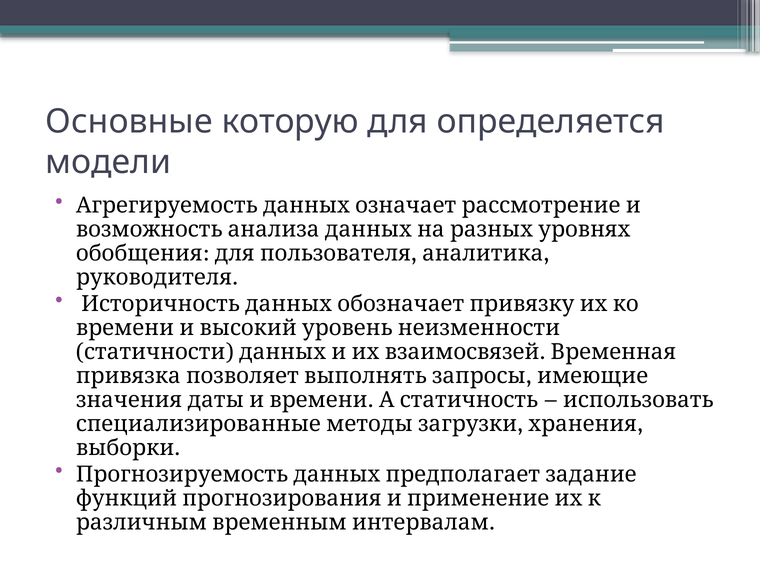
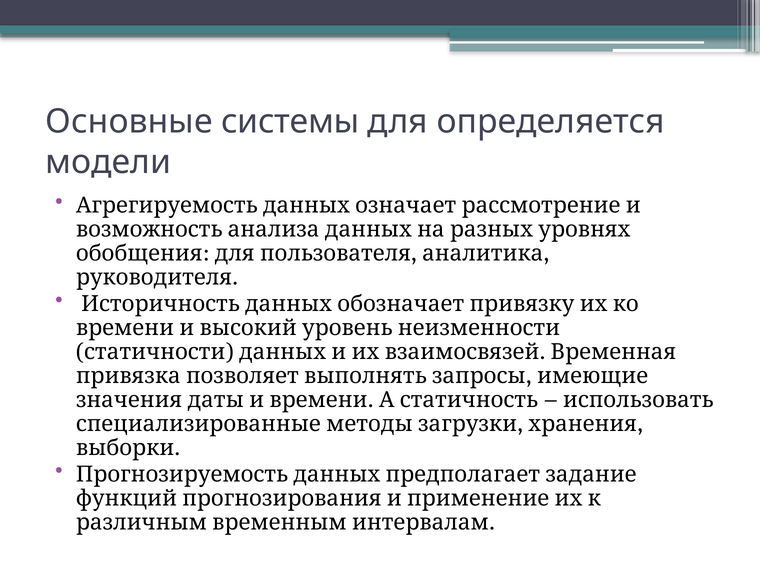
которую: которую -> системы
